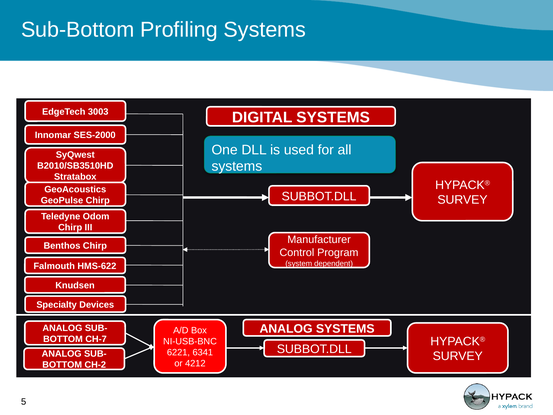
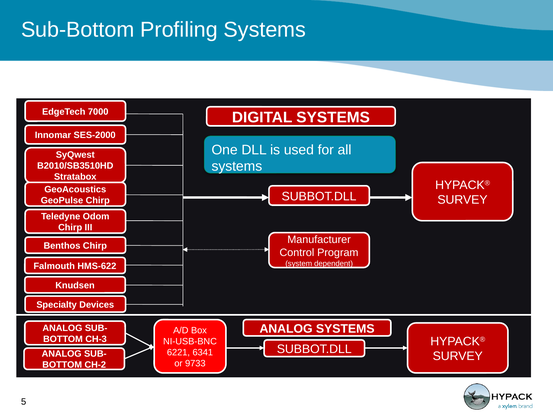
3003: 3003 -> 7000
CH-7: CH-7 -> CH-3
4212: 4212 -> 9733
